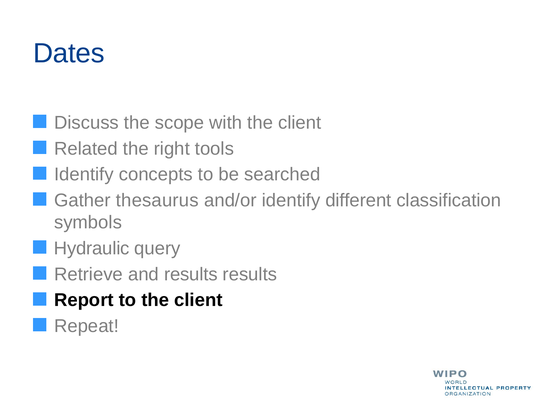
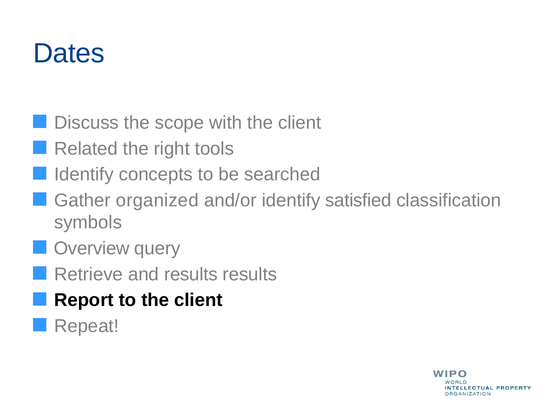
thesaurus: thesaurus -> organized
different: different -> satisfied
Hydraulic: Hydraulic -> Overview
